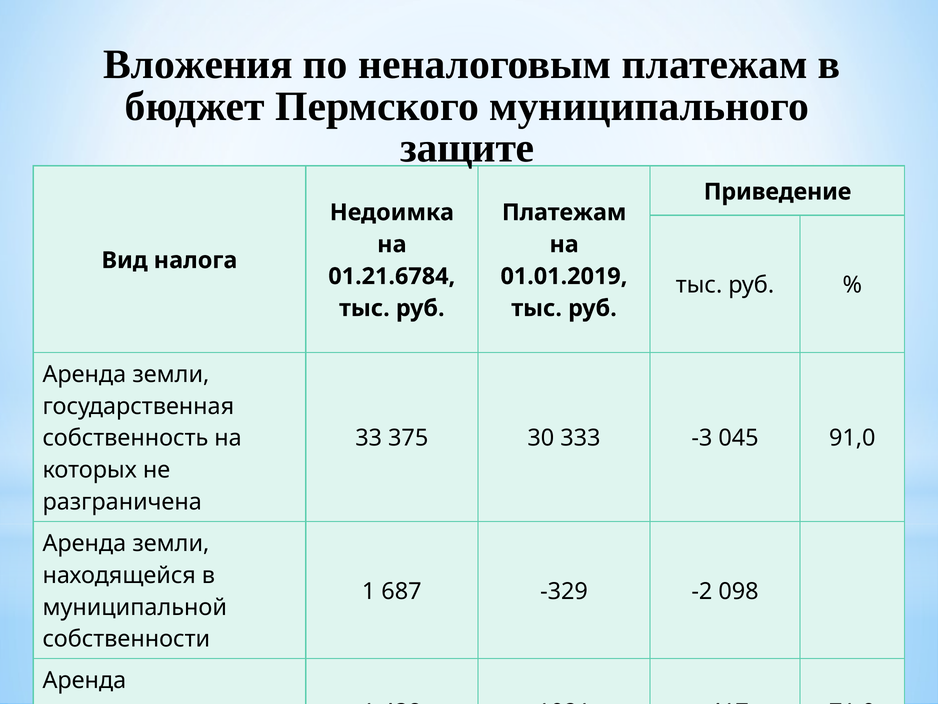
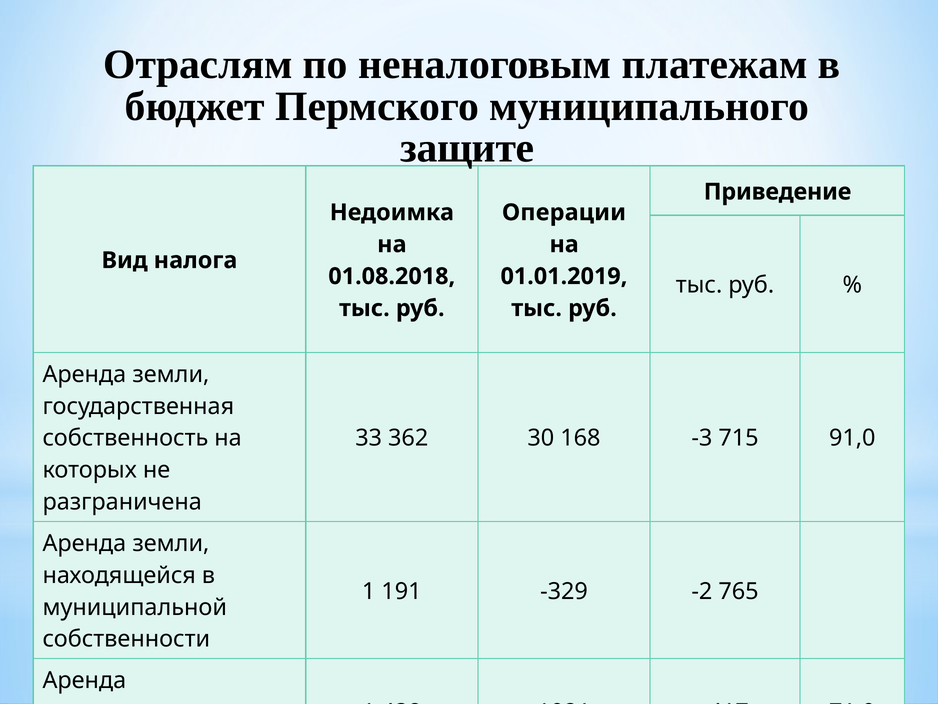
Вложения: Вложения -> Отраслям
Платежам at (564, 212): Платежам -> Операции
01.21.6784: 01.21.6784 -> 01.08.2018
375: 375 -> 362
333: 333 -> 168
045: 045 -> 715
687: 687 -> 191
098: 098 -> 765
